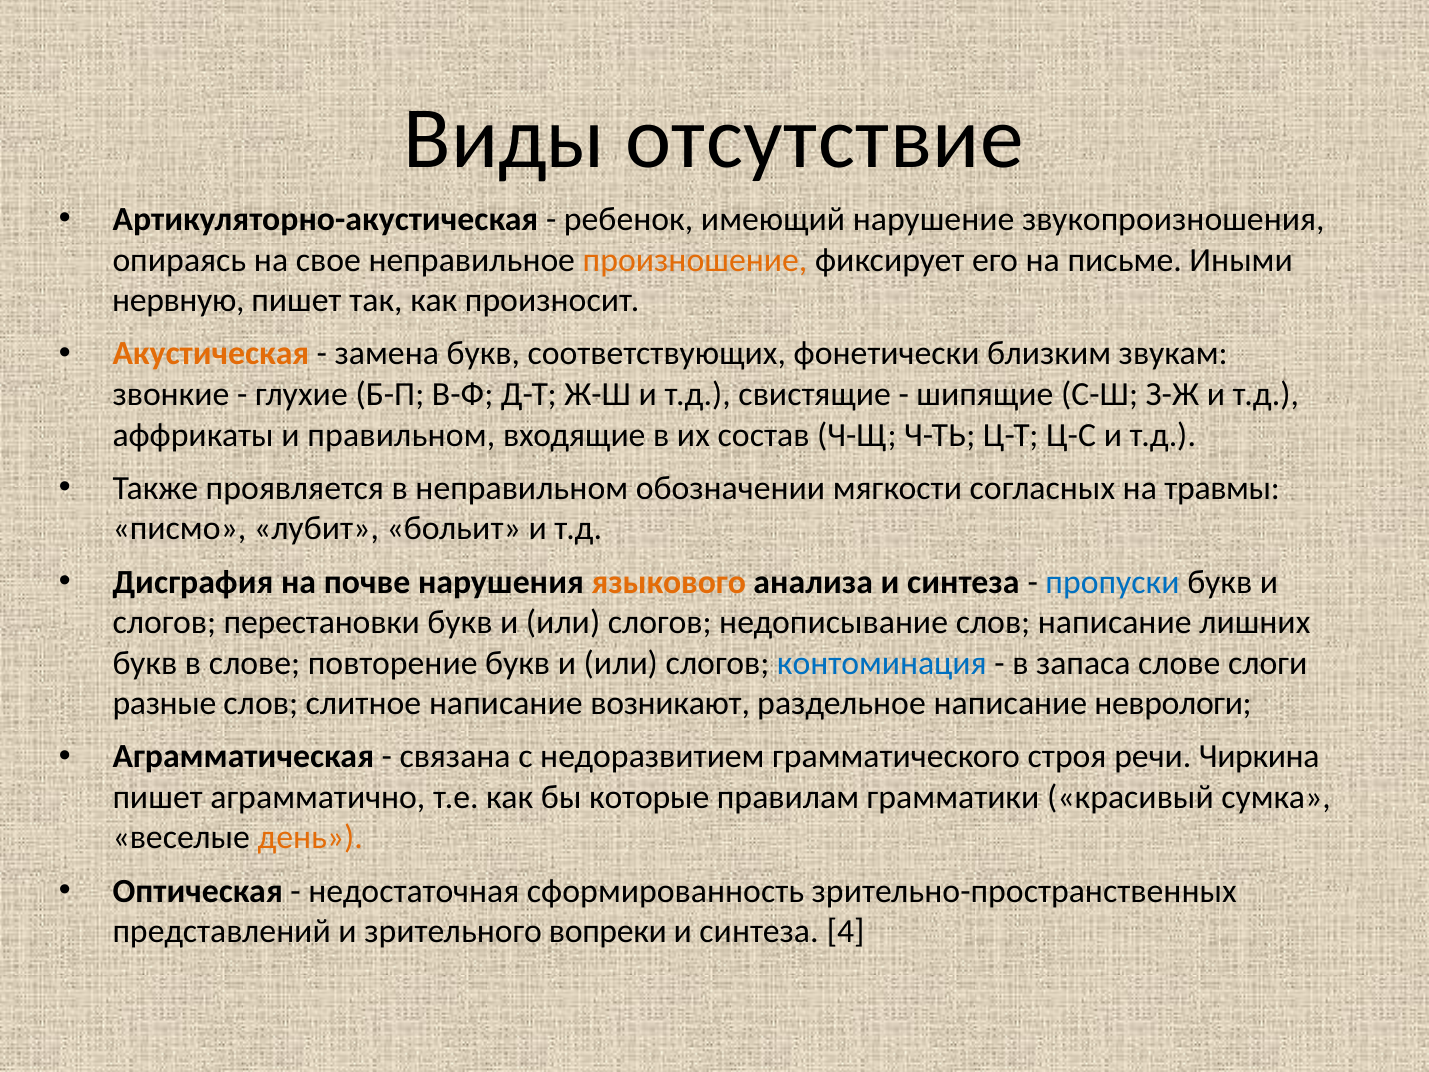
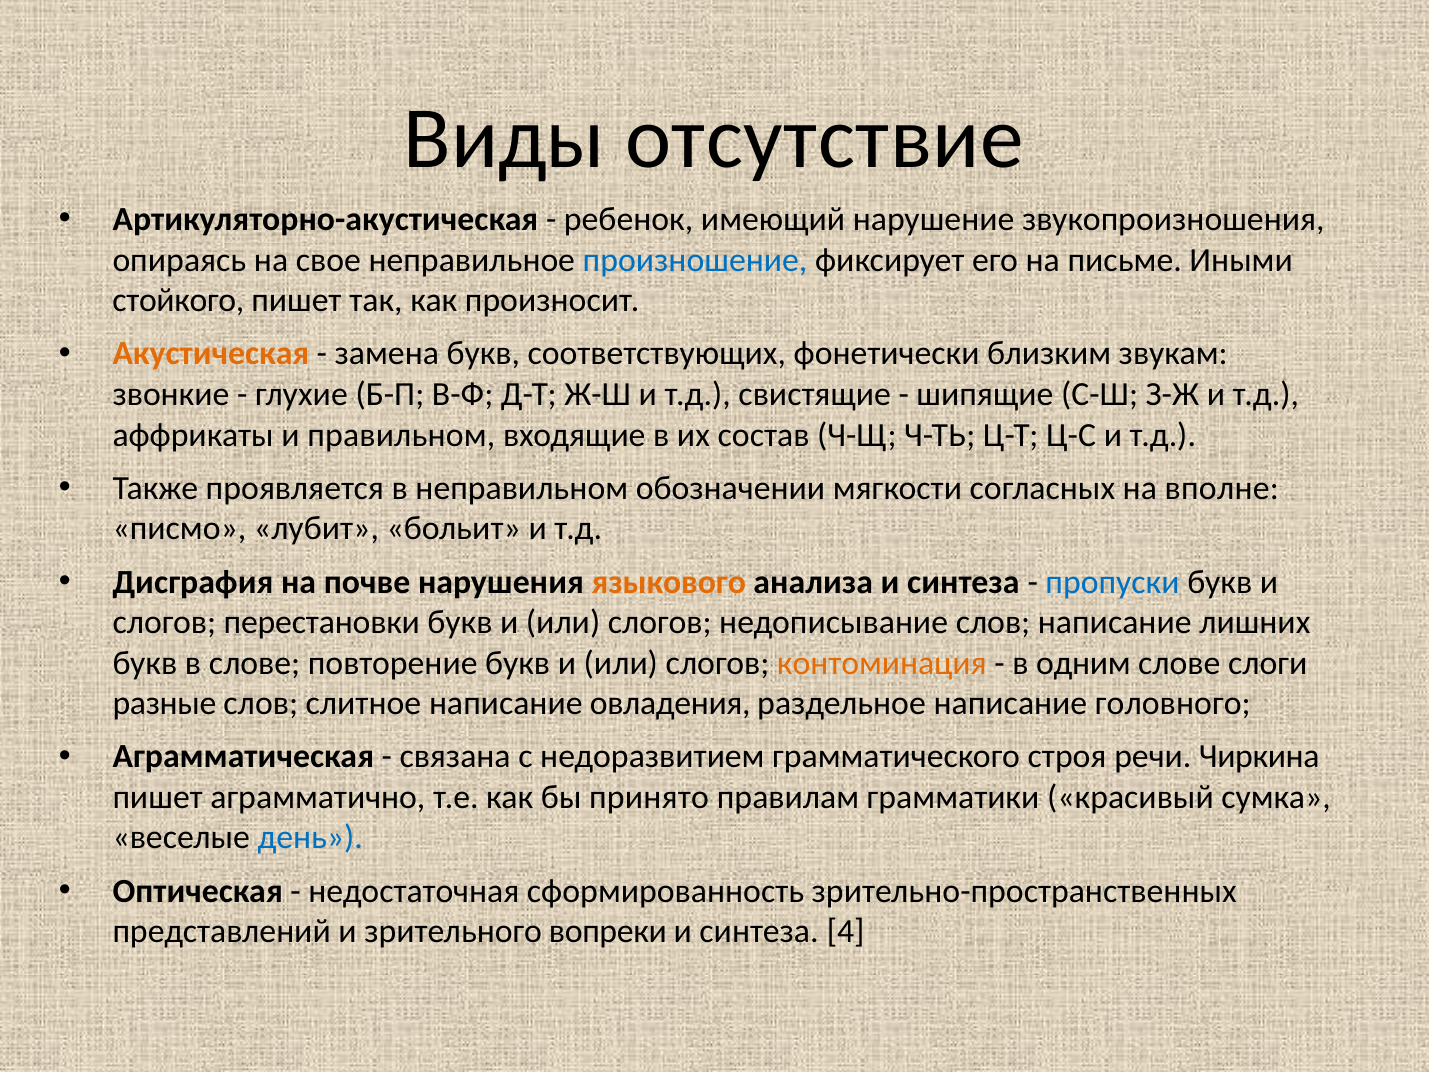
произношение colour: orange -> blue
нервную: нервную -> стойкого
травмы: травмы -> вполне
контоминация colour: blue -> orange
запаса: запаса -> одним
возникают: возникают -> овладения
неврологи: неврологи -> головного
которые: которые -> принято
день colour: orange -> blue
